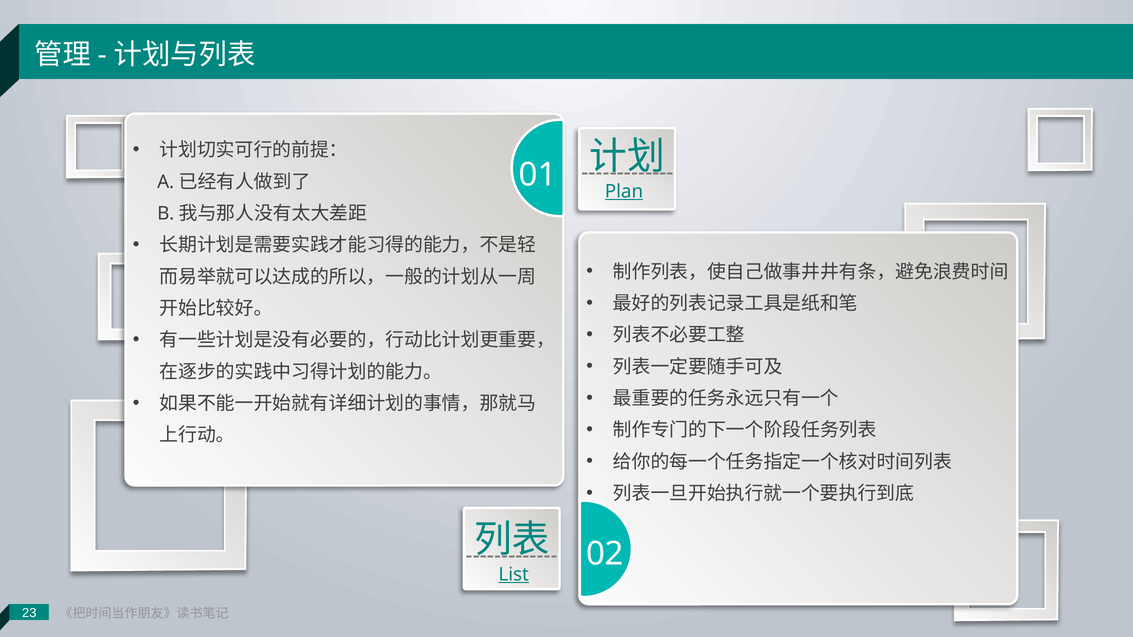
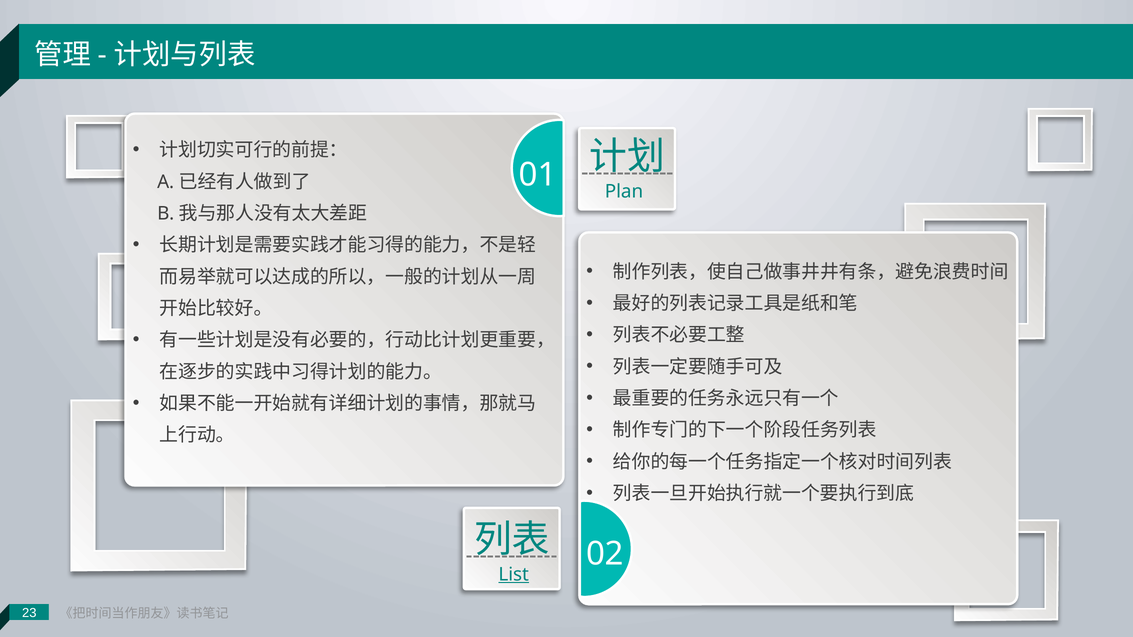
Plan underline: present -> none
